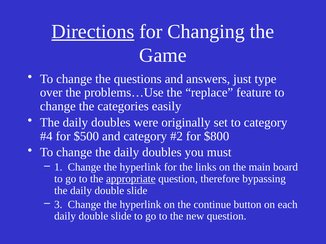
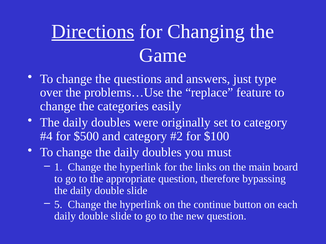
$800: $800 -> $100
appropriate underline: present -> none
3: 3 -> 5
